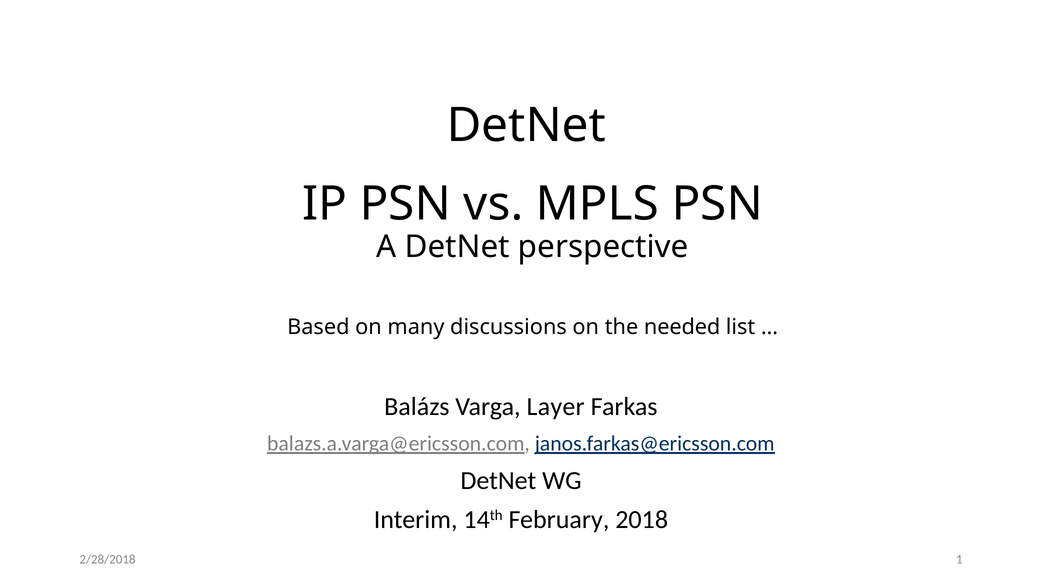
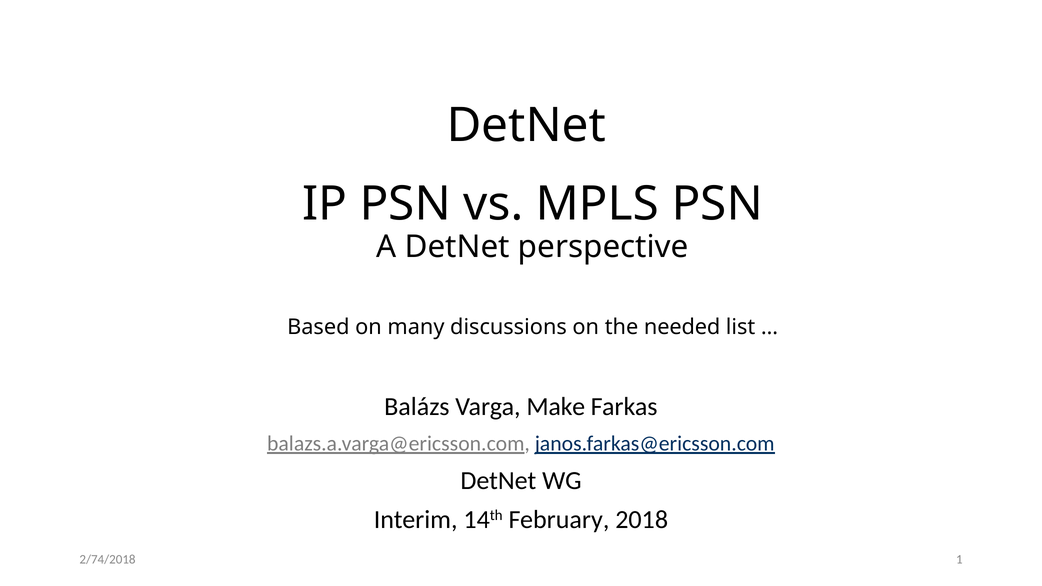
Layer: Layer -> Make
2/28/2018: 2/28/2018 -> 2/74/2018
